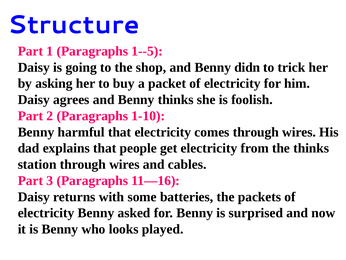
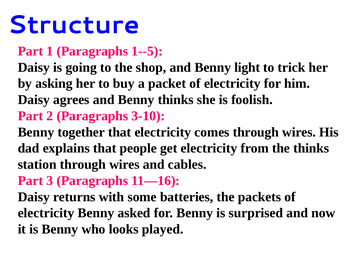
didn: didn -> light
1-10: 1-10 -> 3-10
harmful: harmful -> together
